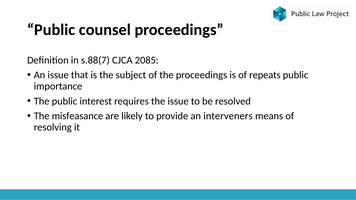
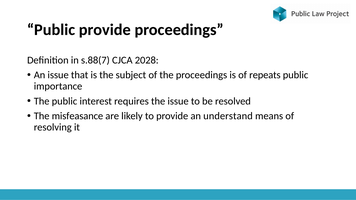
Public counsel: counsel -> provide
2085: 2085 -> 2028
interveners: interveners -> understand
